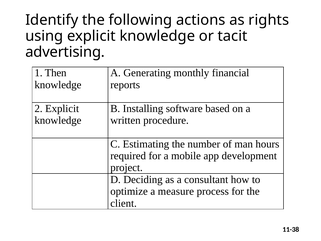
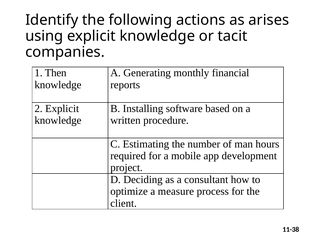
rights: rights -> arises
advertising: advertising -> companies
